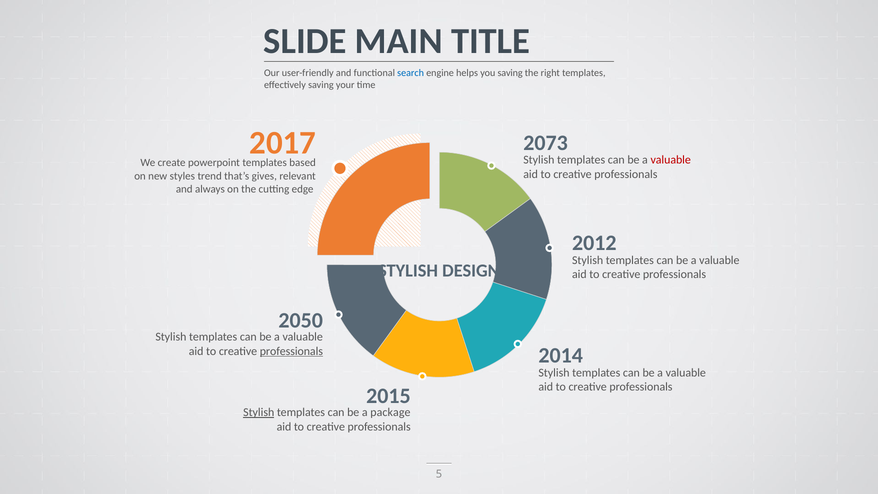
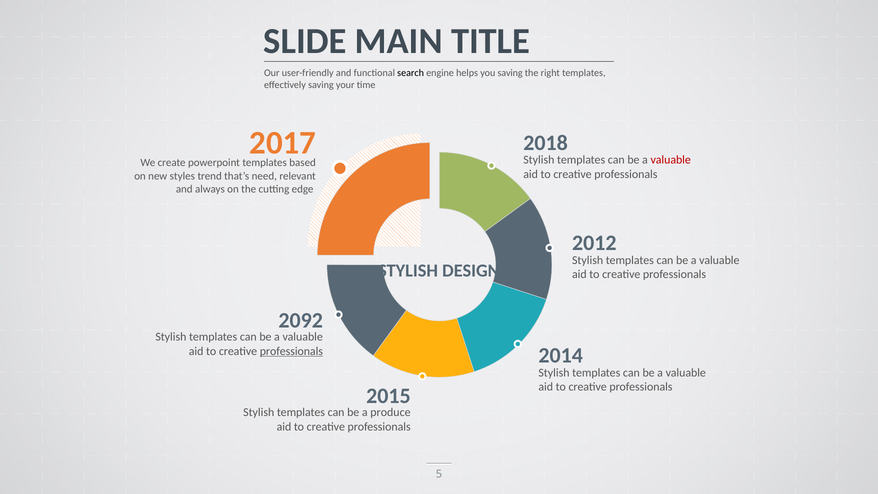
search colour: blue -> black
2073: 2073 -> 2018
gives: gives -> need
2050: 2050 -> 2092
Stylish at (259, 412) underline: present -> none
package: package -> produce
